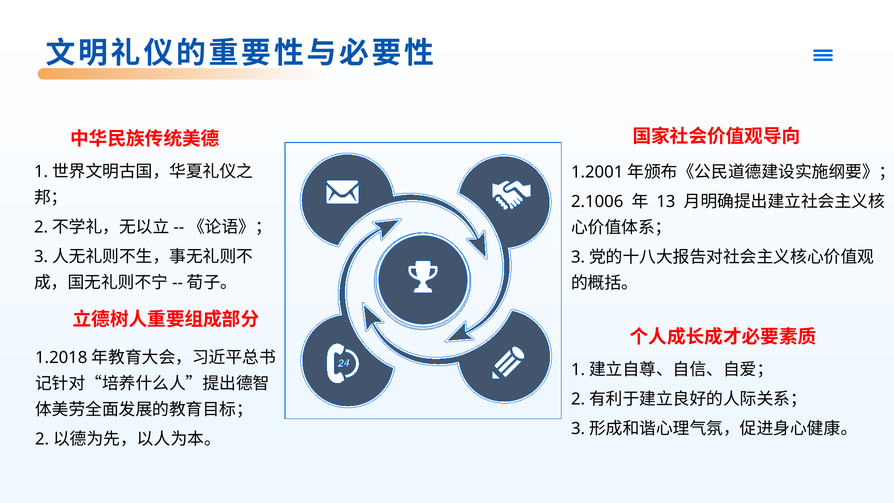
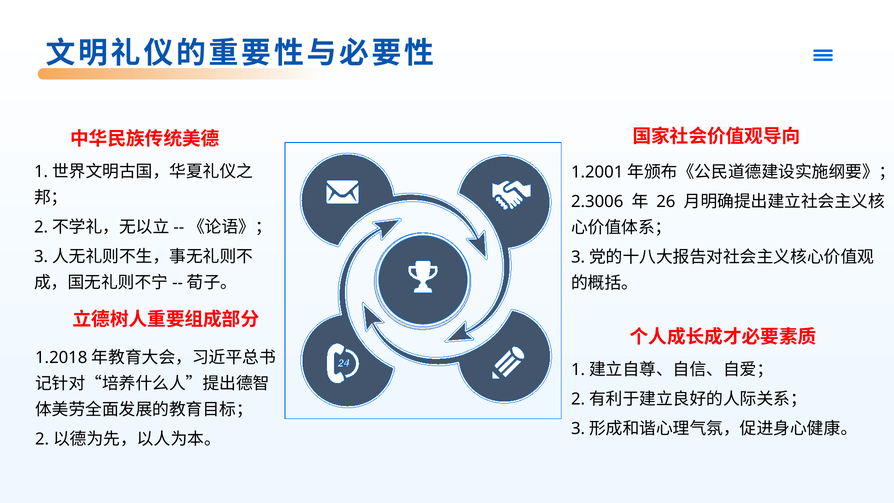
2.1006: 2.1006 -> 2.3006
13: 13 -> 26
